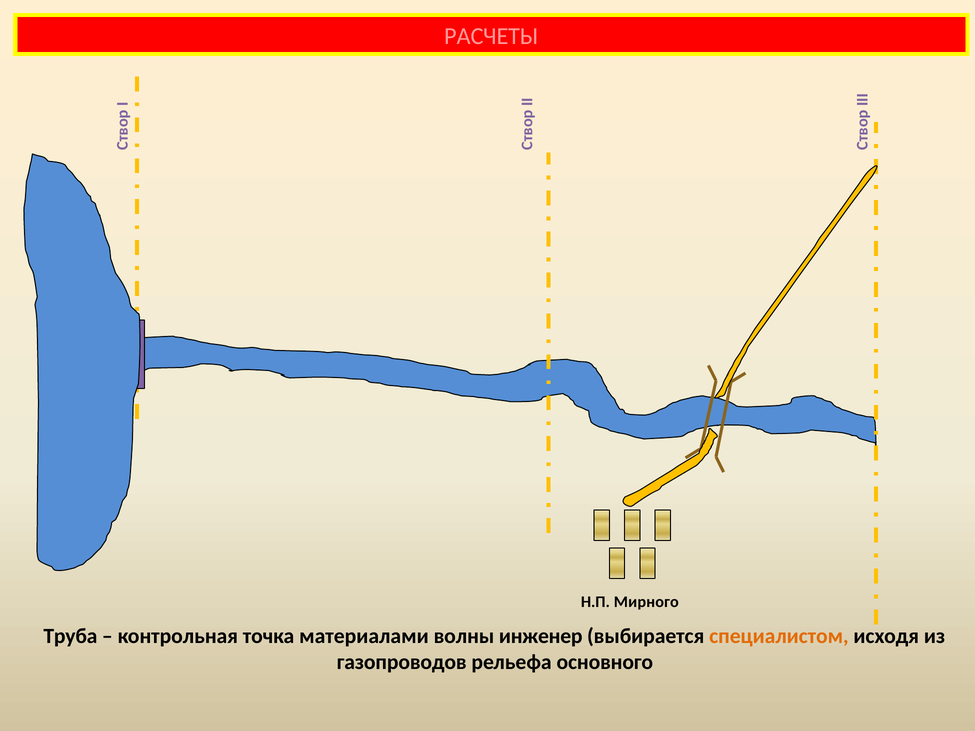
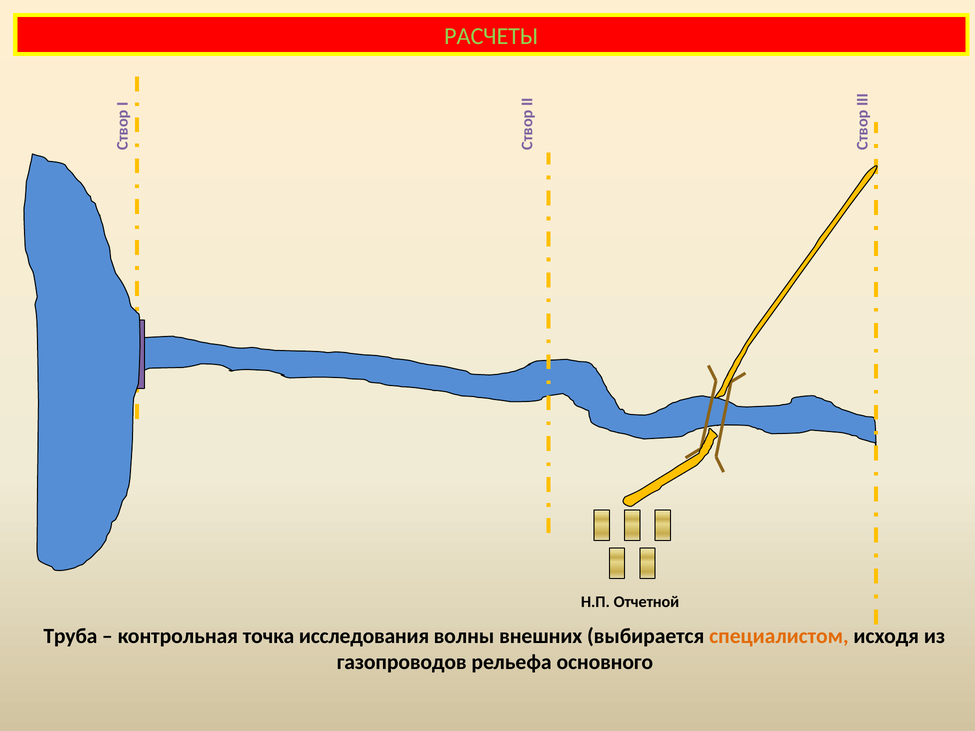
РАСЧЕТЫ colour: pink -> light green
Мирного: Мирного -> Отчетной
материалами: материалами -> исследования
инженер: инженер -> внешних
